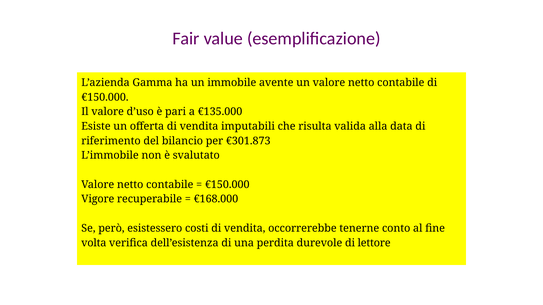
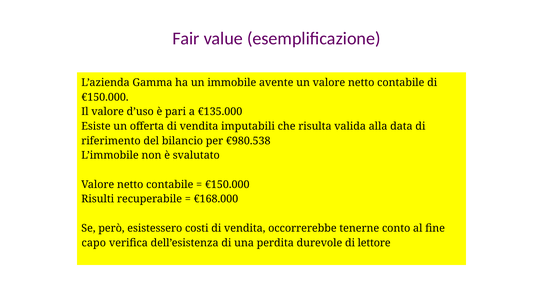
€301.873: €301.873 -> €980.538
Vigore: Vigore -> Risulti
volta: volta -> capo
